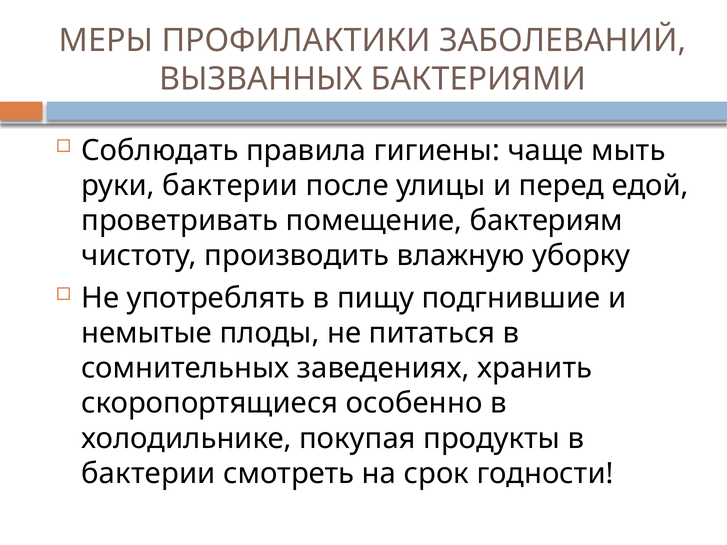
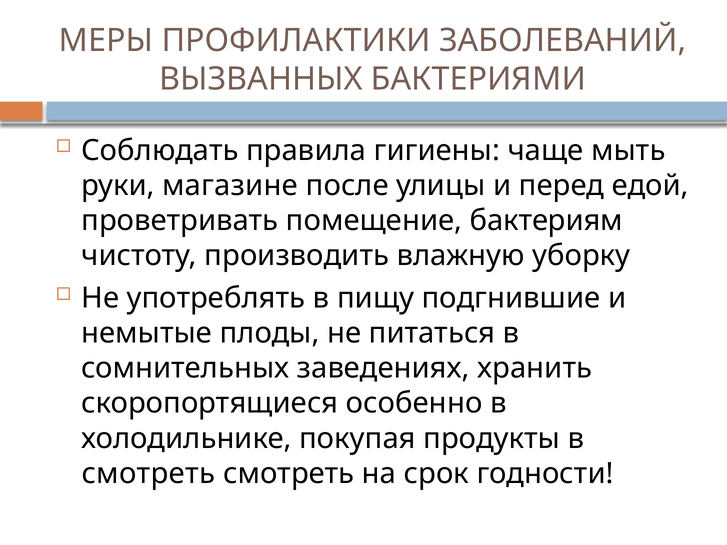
руки бактерии: бактерии -> магазине
бактерии at (148, 474): бактерии -> смотреть
